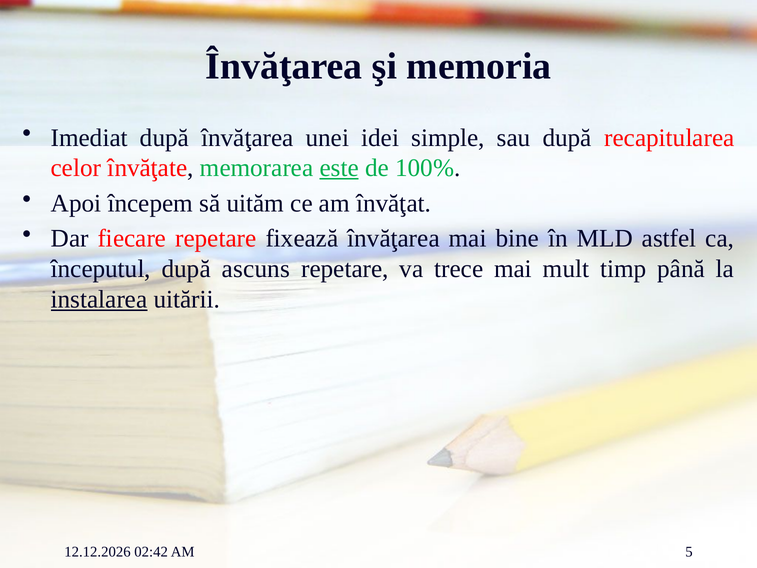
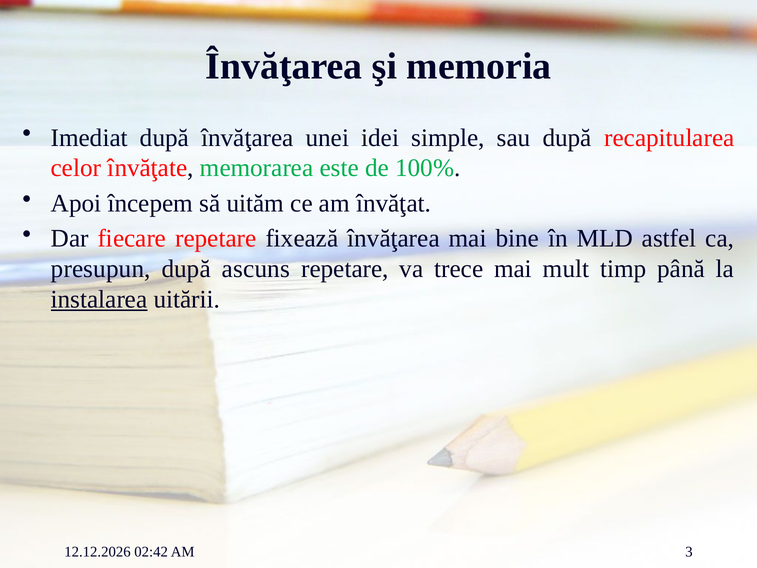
este underline: present -> none
începutul: începutul -> presupun
5: 5 -> 3
